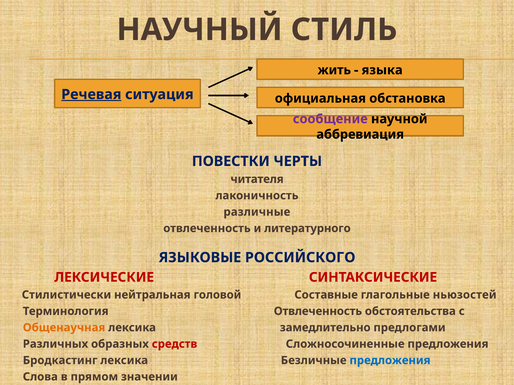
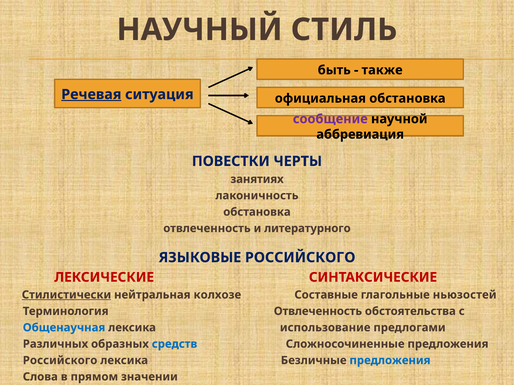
жить: жить -> быть
языка: языка -> также
читателя: читателя -> занятиях
различные at (257, 212): различные -> обстановка
Стилистически underline: none -> present
головой: головой -> колхозе
Общенаучная colour: orange -> blue
замедлительно: замедлительно -> использование
средств colour: red -> blue
Бродкастинг at (60, 361): Бродкастинг -> Российского
